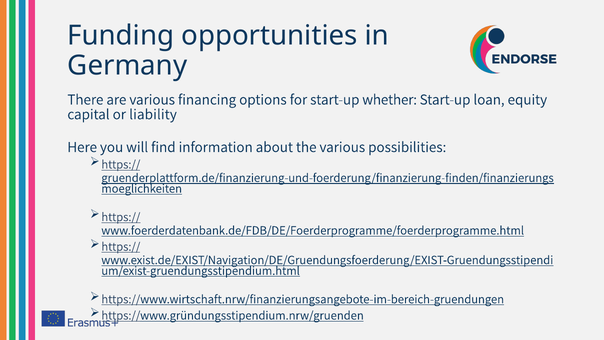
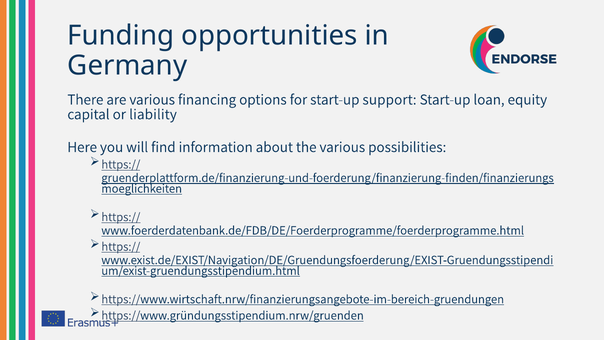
whether: whether -> support
